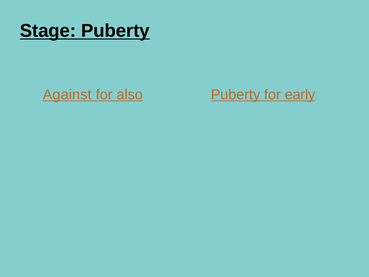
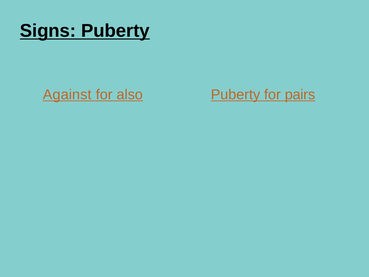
Stage: Stage -> Signs
early: early -> pairs
